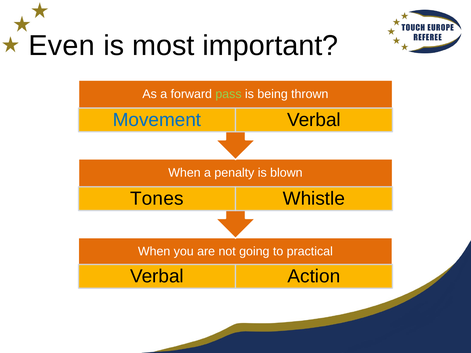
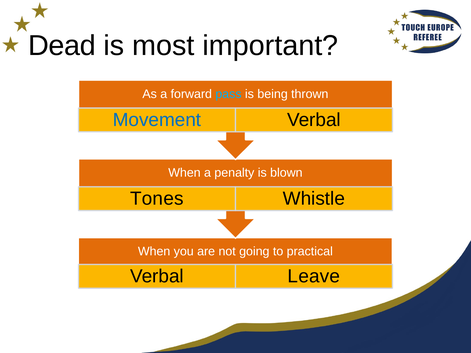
Even: Even -> Dead
pass colour: light green -> light blue
Action: Action -> Leave
